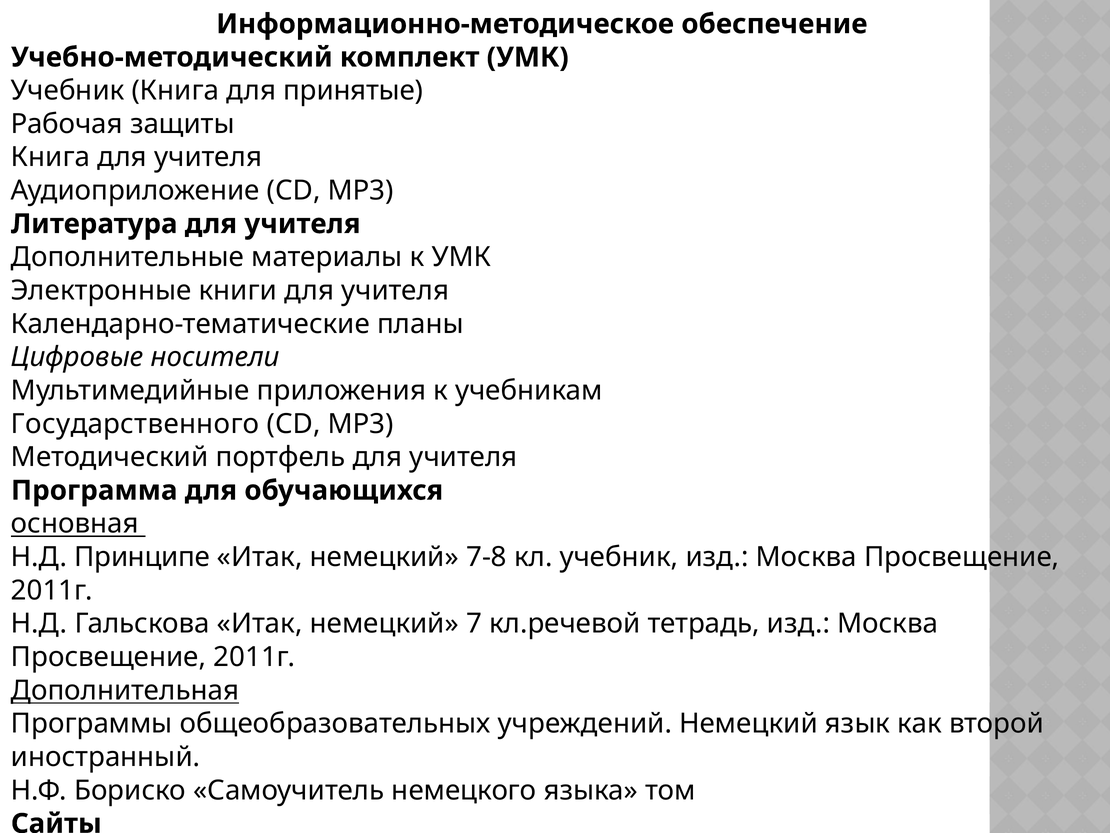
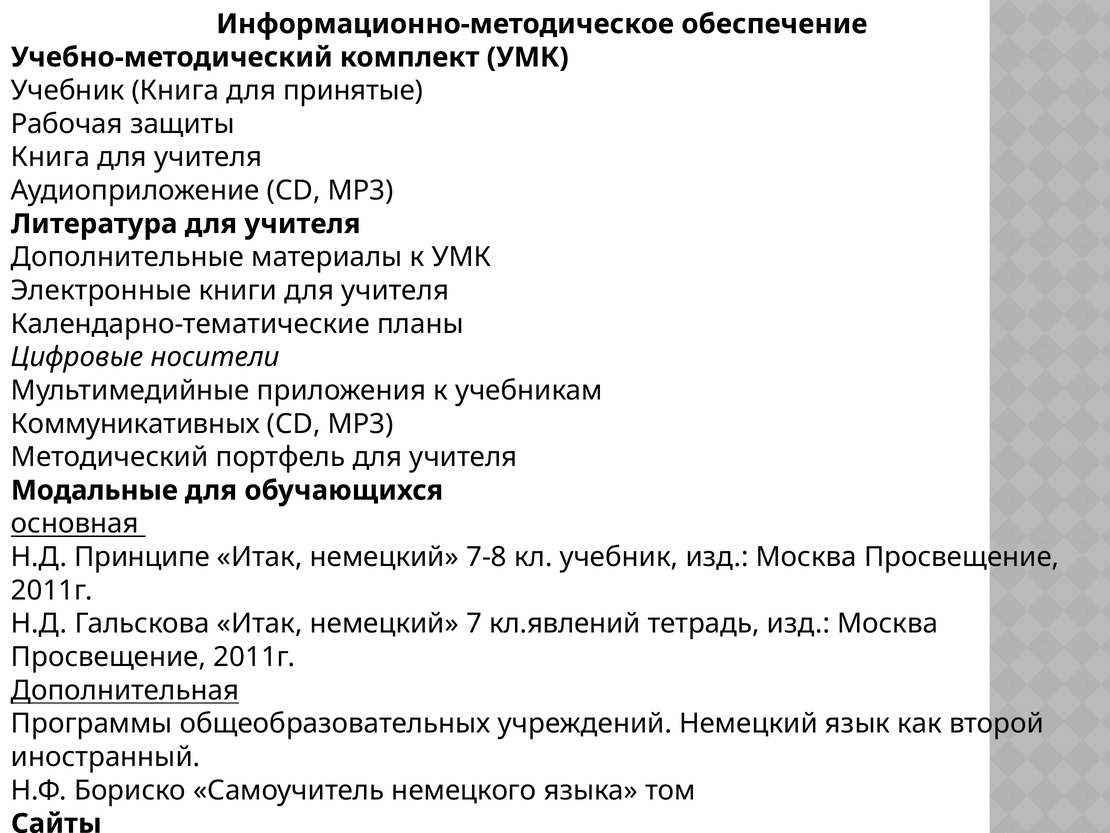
Государственного: Государственного -> Коммуникативных
Программа: Программа -> Модальные
кл.речевой: кл.речевой -> кл.явлений
